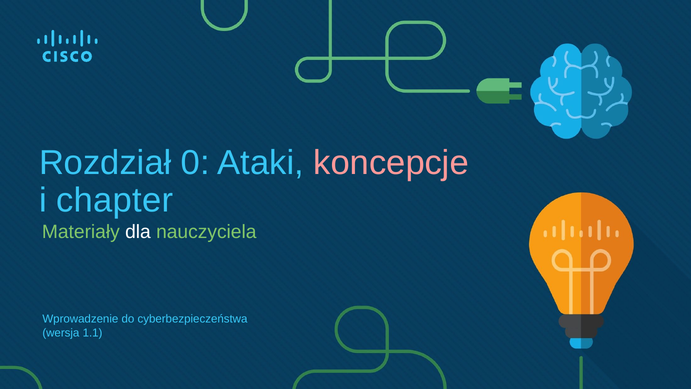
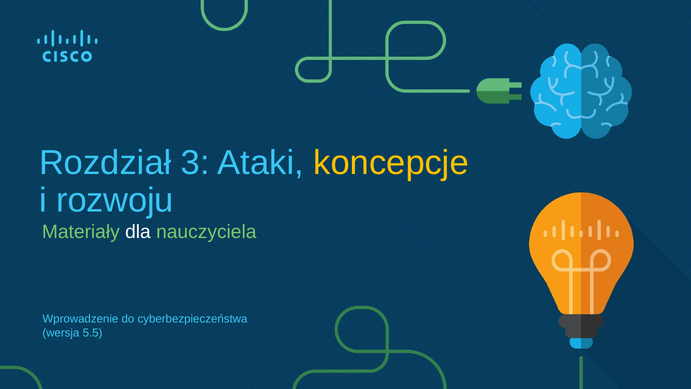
0: 0 -> 3
koncepcje colour: pink -> yellow
chapter: chapter -> rozwoju
1.1: 1.1 -> 5.5
